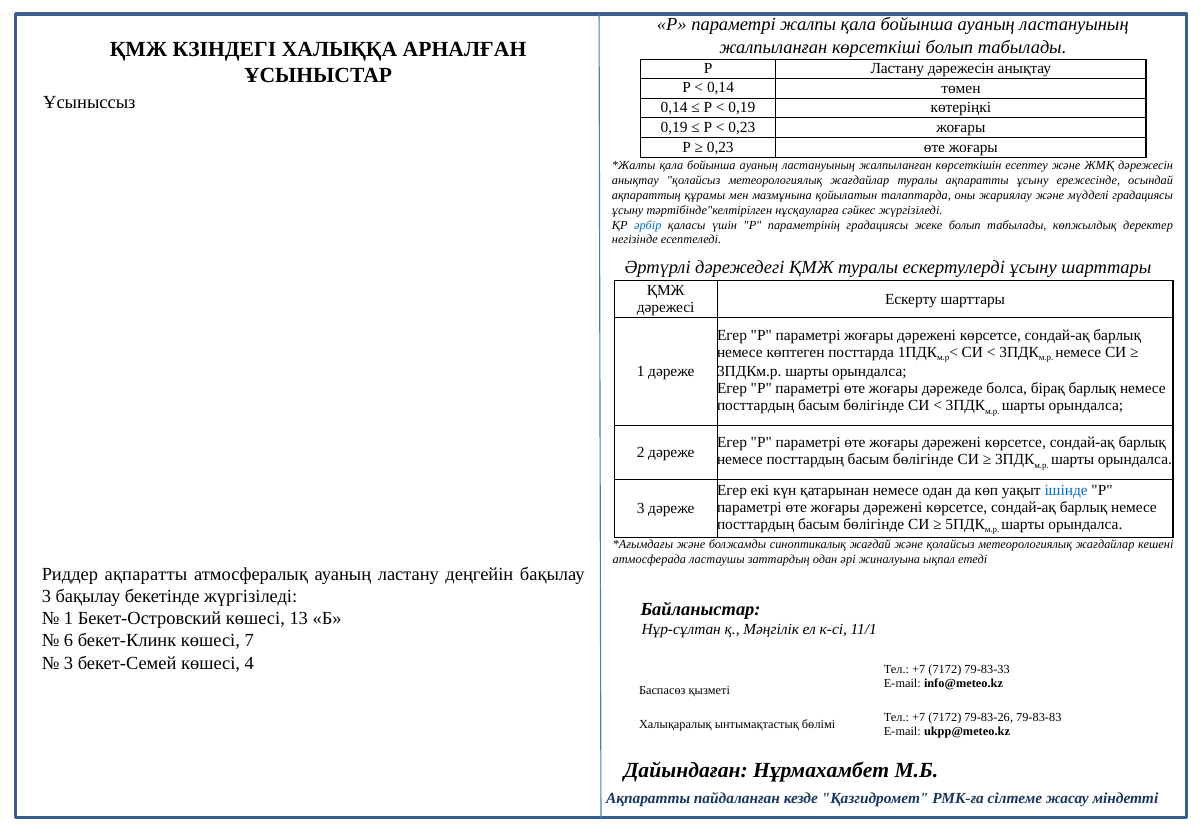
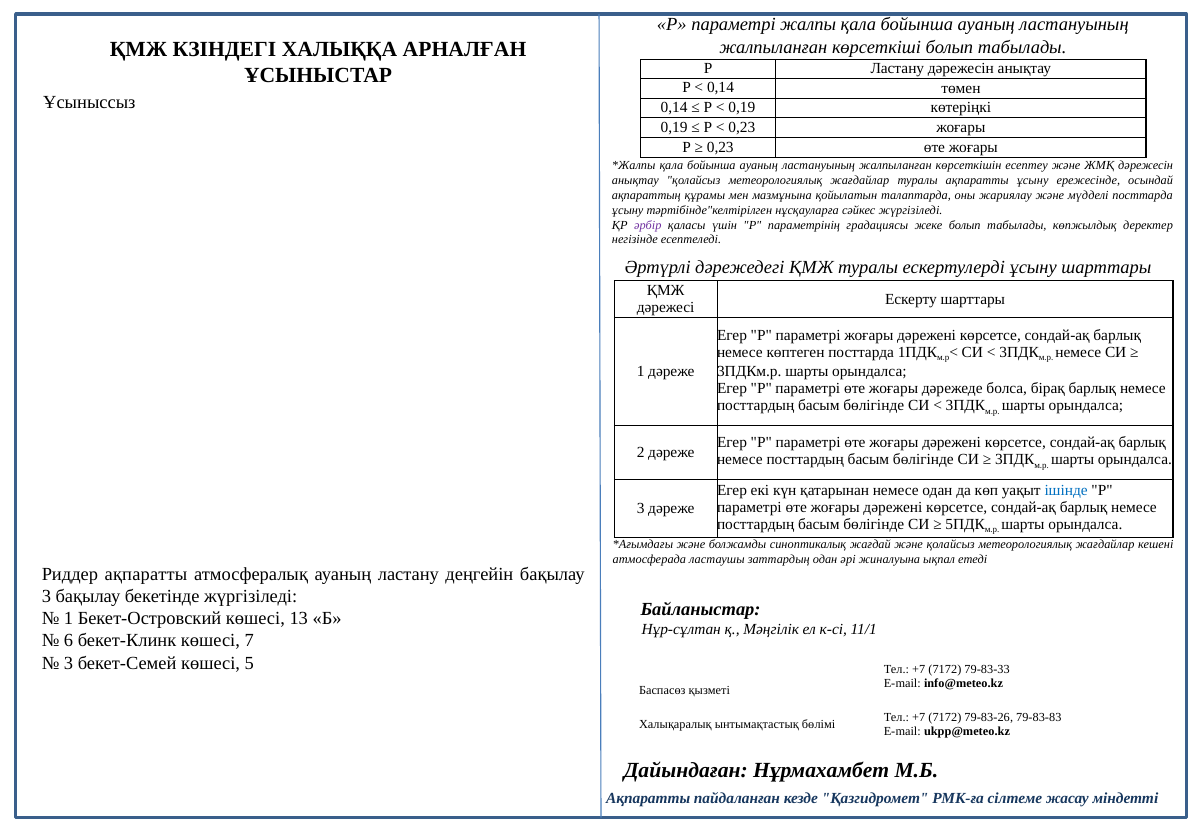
мүдделі градациясы: градациясы -> посттарда
әрбір colour: blue -> purple
4: 4 -> 5
